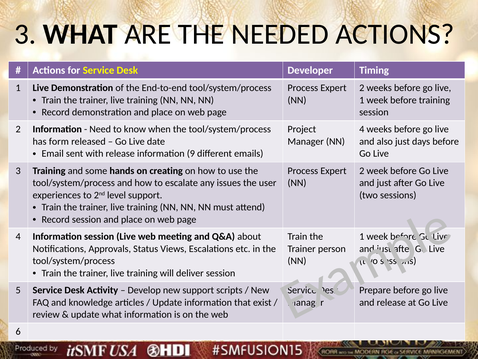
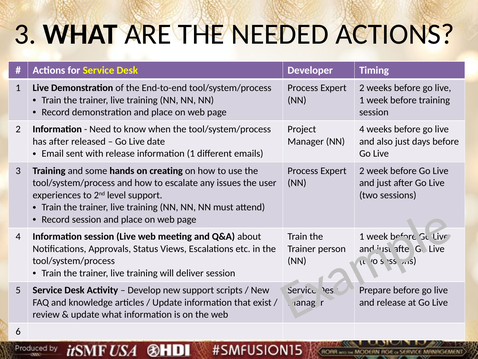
has form: form -> after
information 9: 9 -> 1
